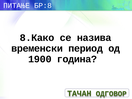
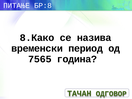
1900: 1900 -> 7565
